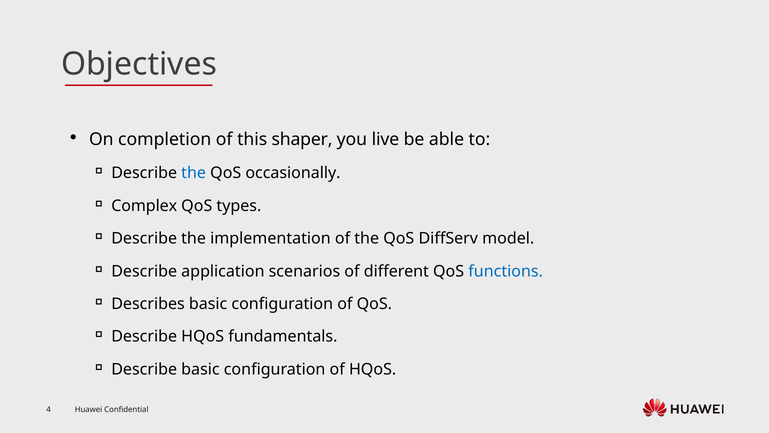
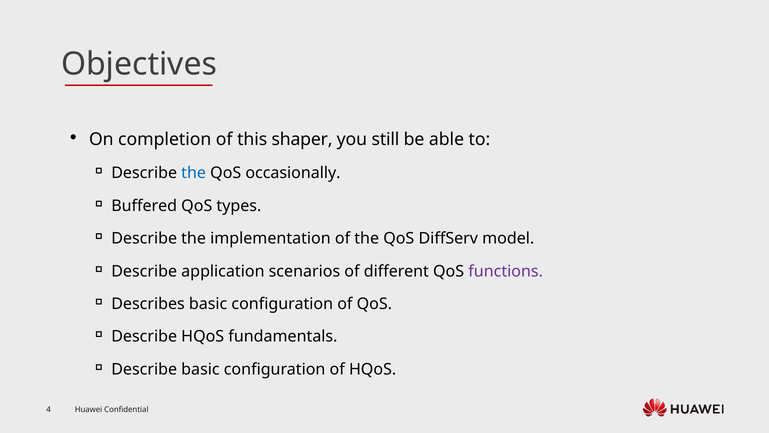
live: live -> still
Complex: Complex -> Buffered
functions colour: blue -> purple
